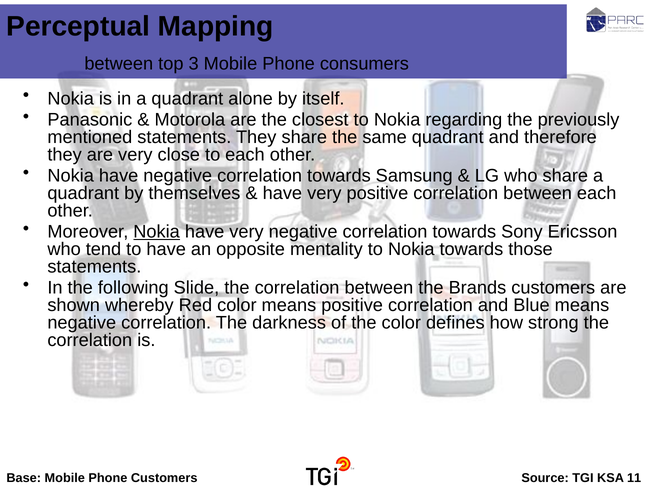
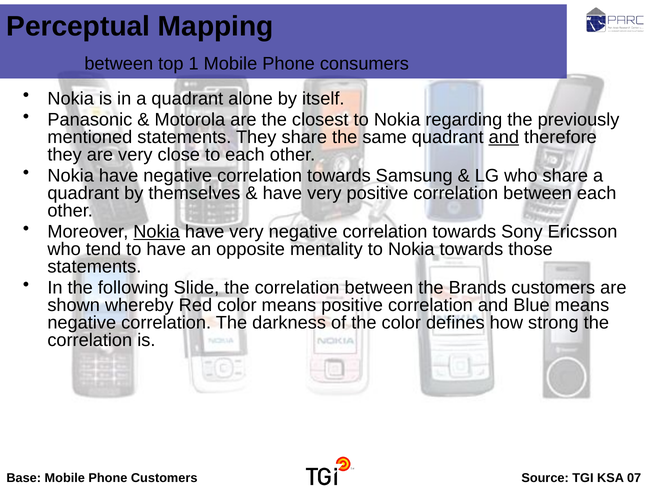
3: 3 -> 1
and at (504, 137) underline: none -> present
11: 11 -> 07
